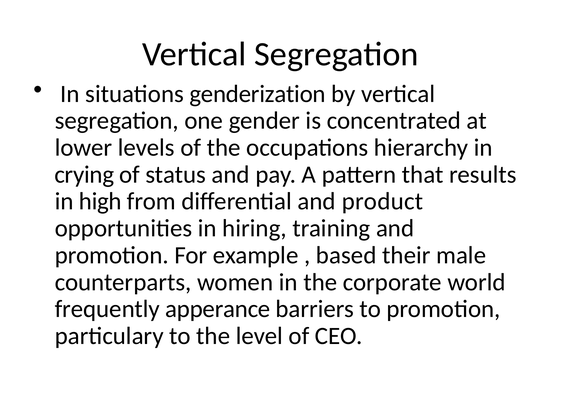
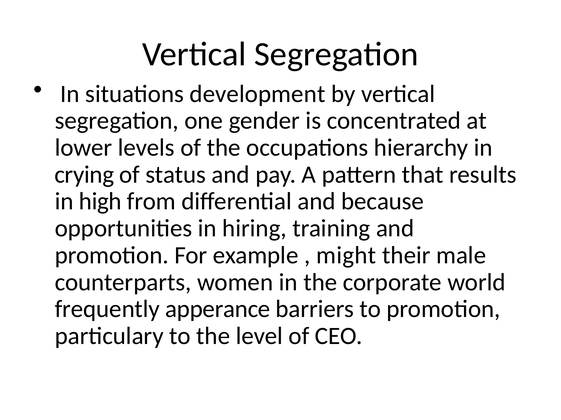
genderization: genderization -> development
product: product -> because
based: based -> might
